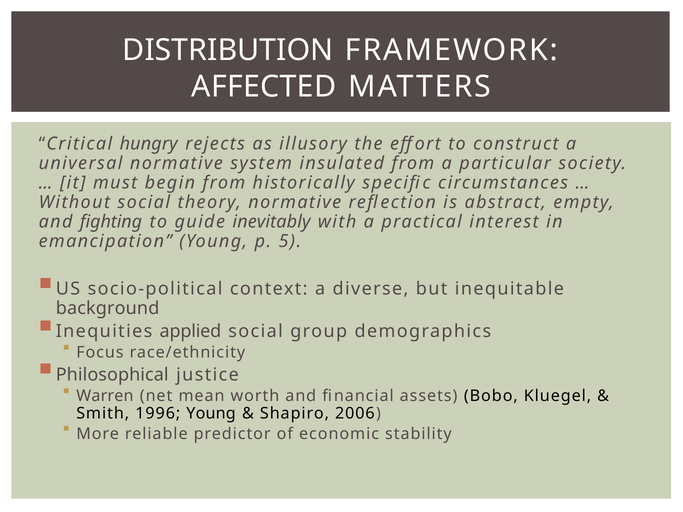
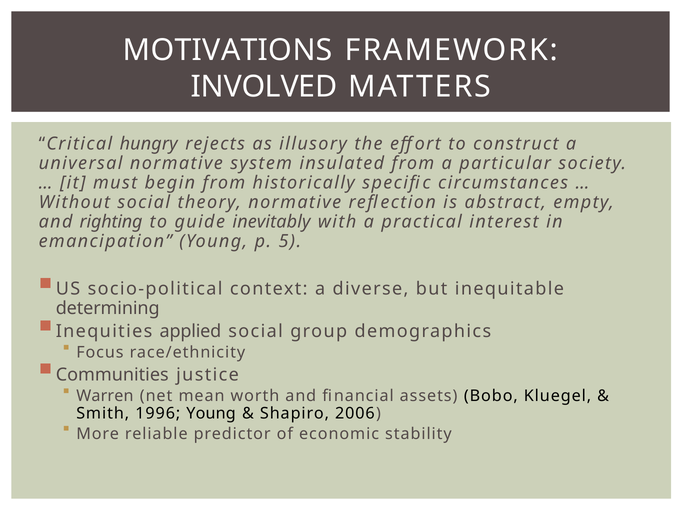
DISTRIBUTION: DISTRIBUTION -> MOTIVATIONS
AFFECTED: AFFECTED -> INVOLVED
fighting: fighting -> righting
background: background -> determining
Philosophical: Philosophical -> Communities
